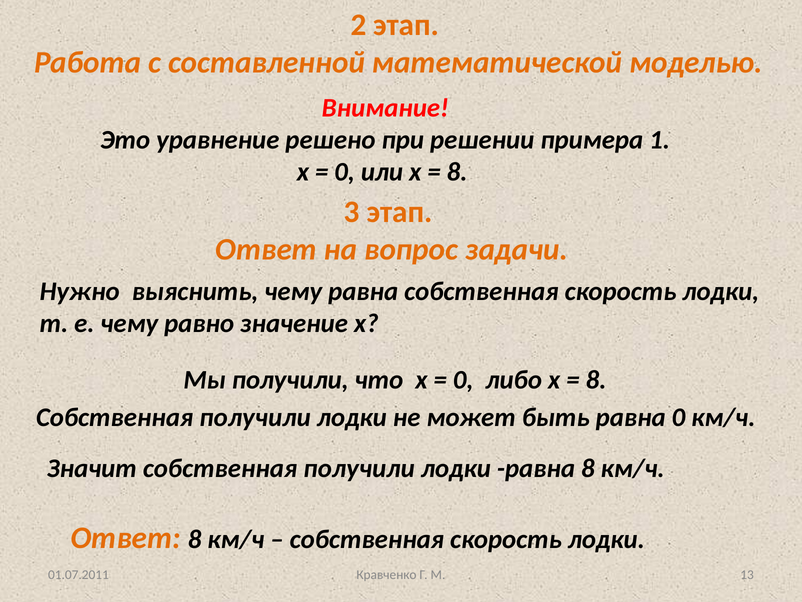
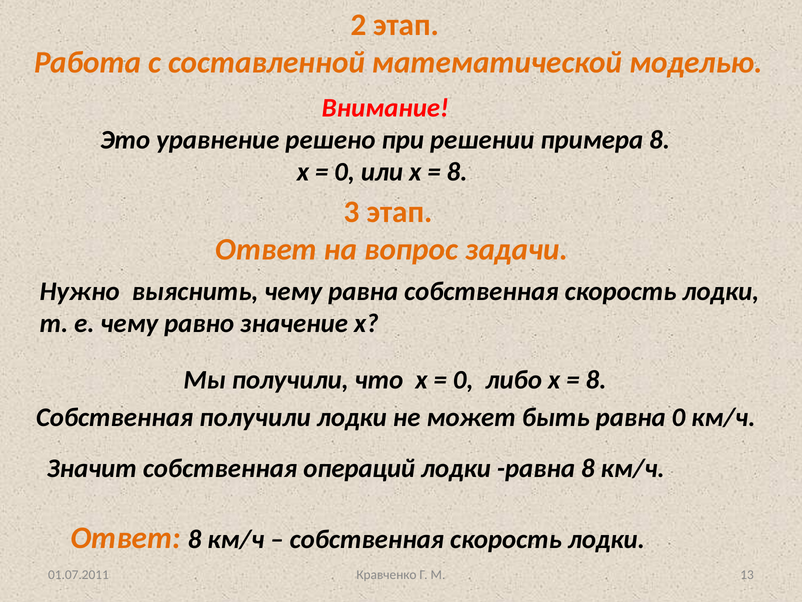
примера 1: 1 -> 8
Значит собственная получили: получили -> операций
